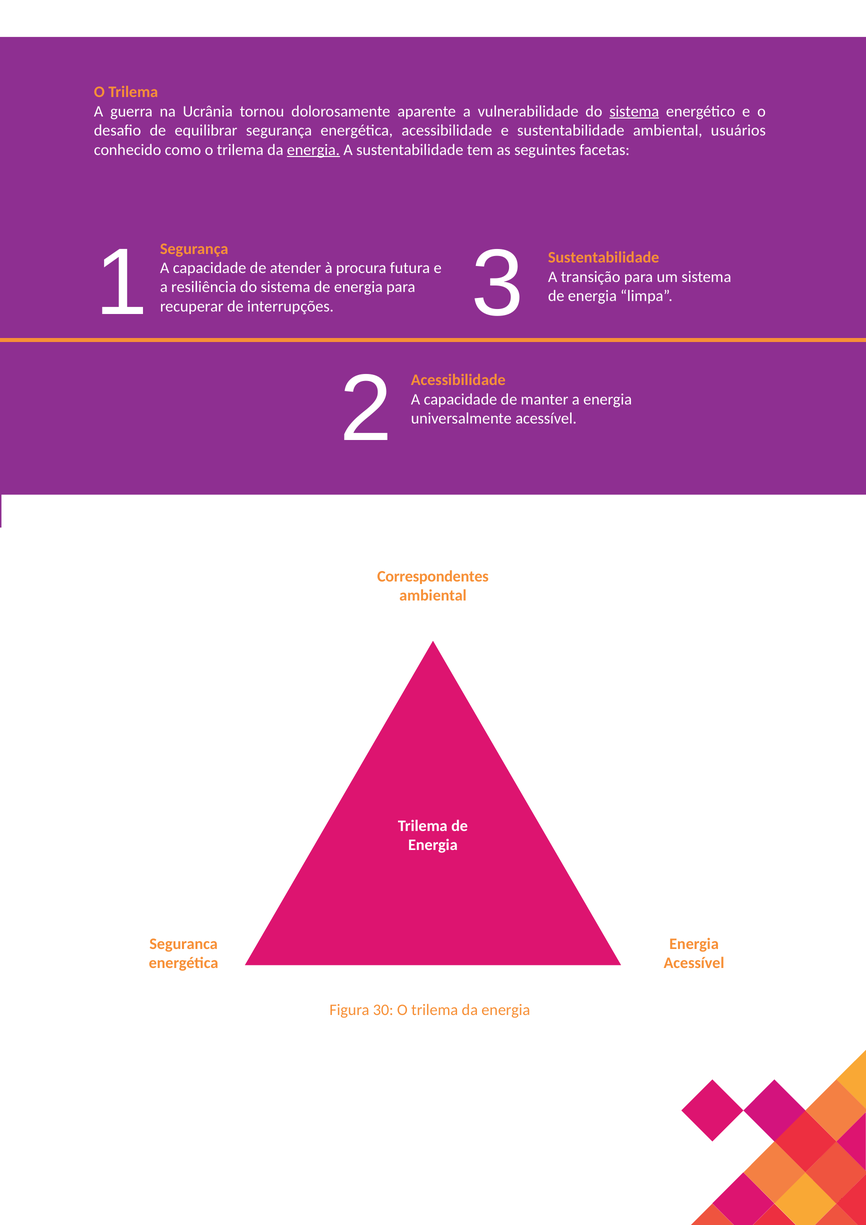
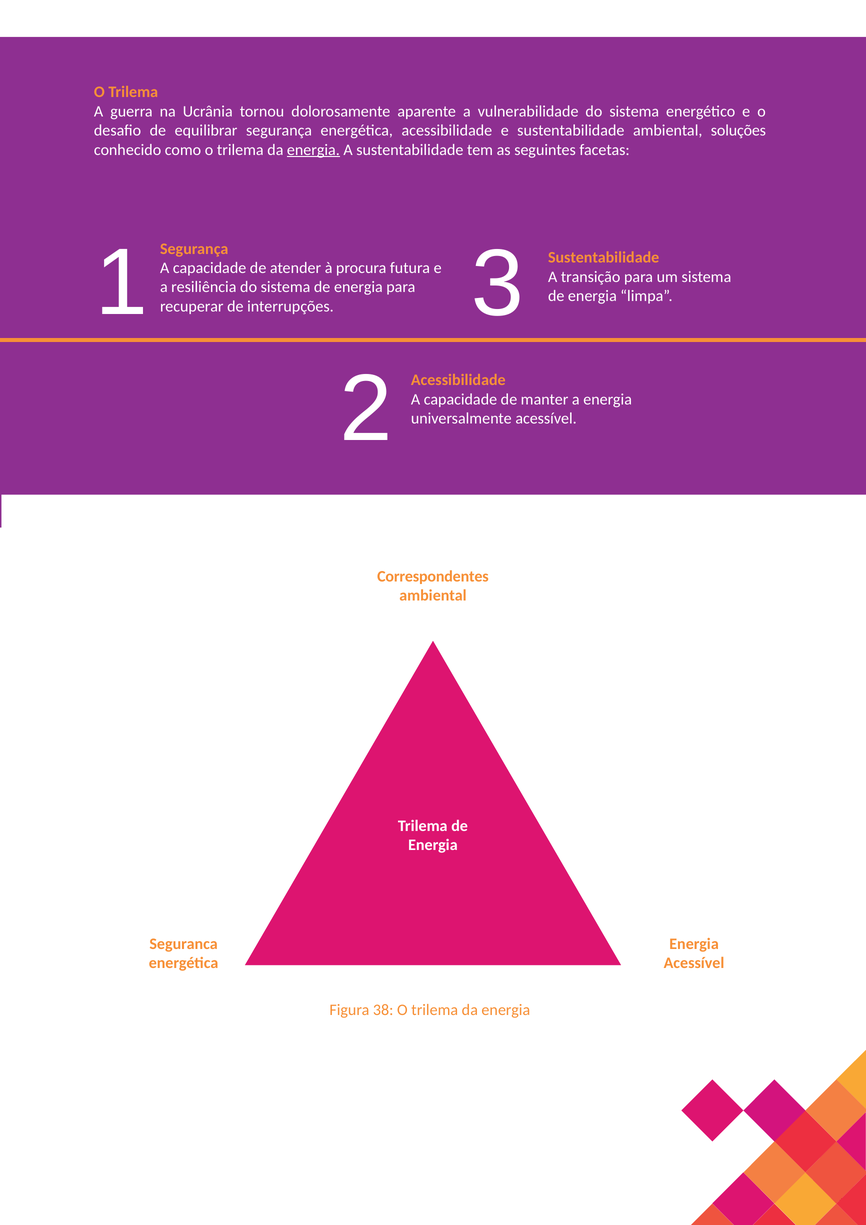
sistema at (634, 111) underline: present -> none
usuários: usuários -> soluções
30: 30 -> 38
